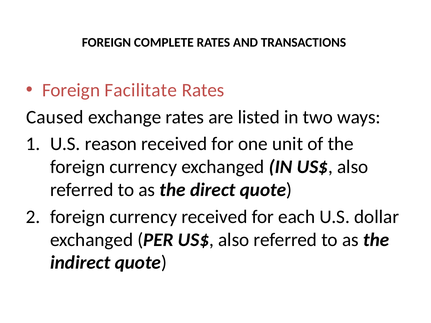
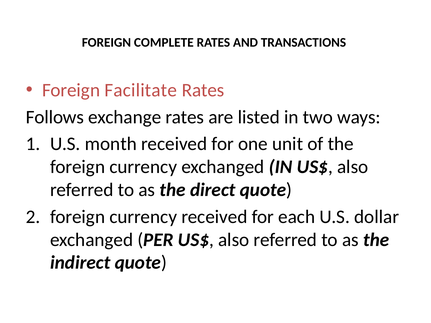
Caused: Caused -> Follows
reason: reason -> month
